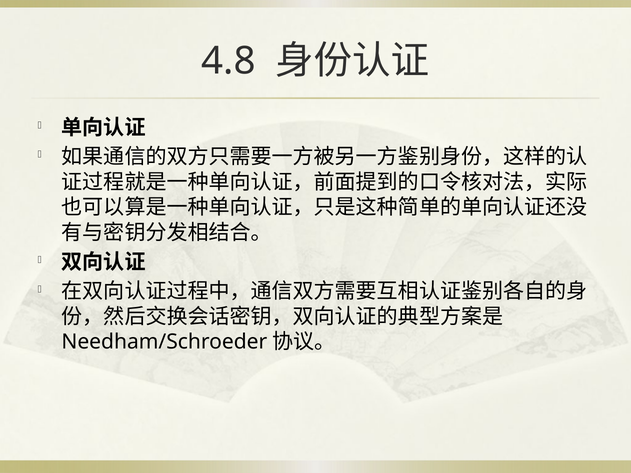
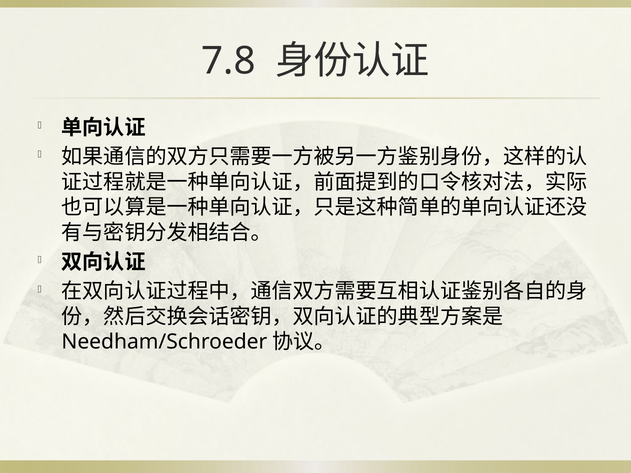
4.8: 4.8 -> 7.8
